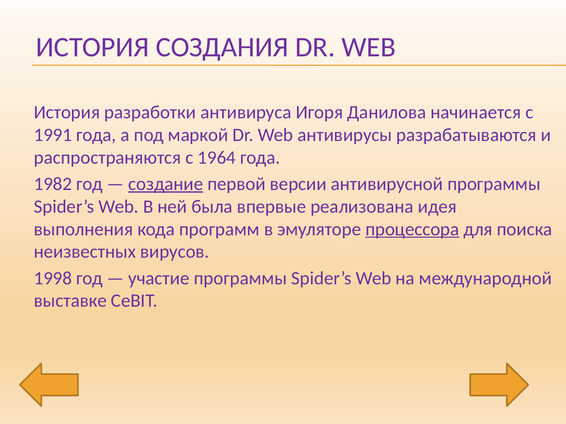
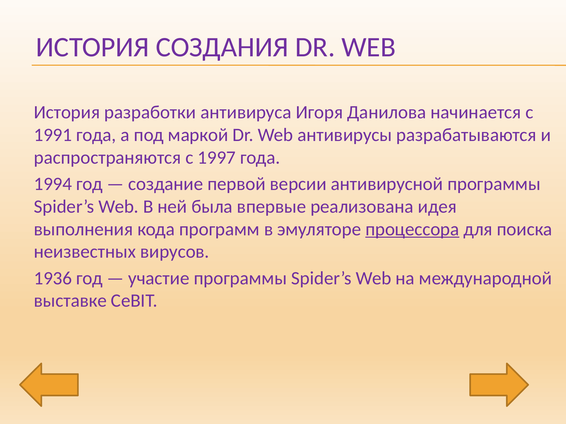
1964: 1964 -> 1997
1982: 1982 -> 1994
создание underline: present -> none
1998: 1998 -> 1936
